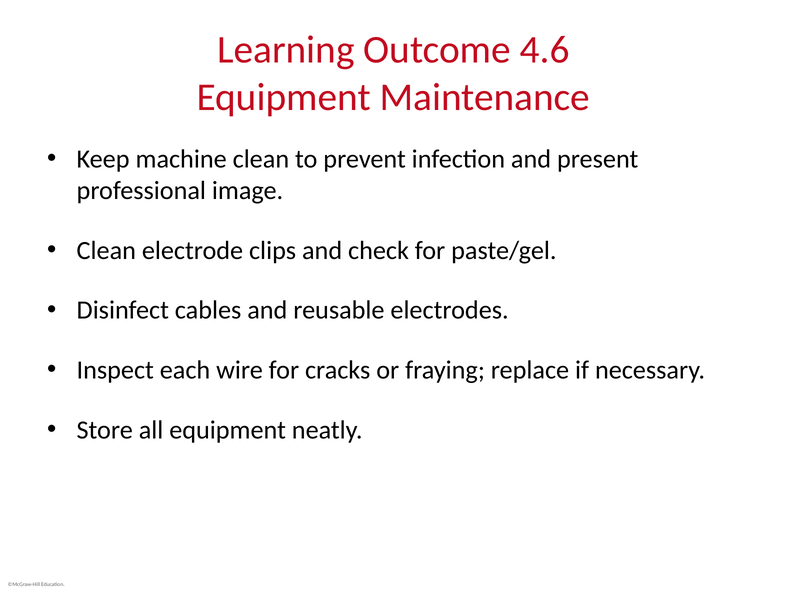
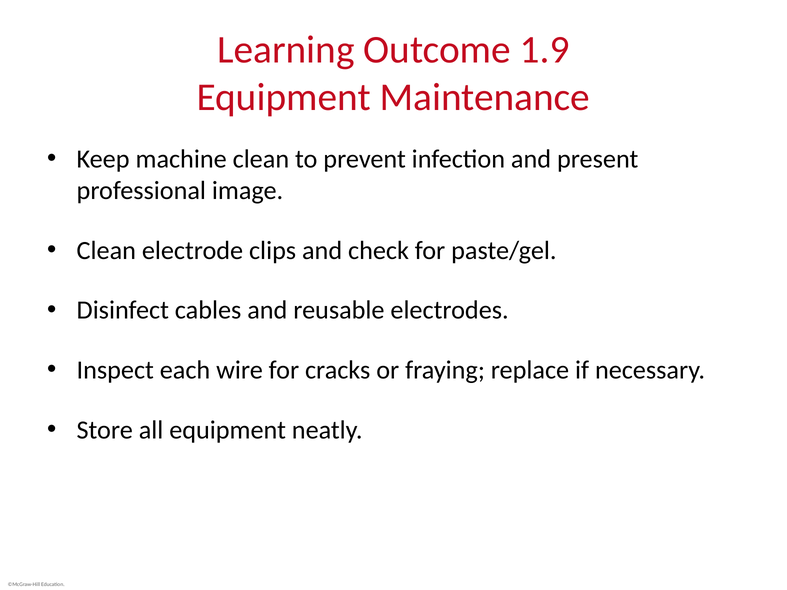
4.6: 4.6 -> 1.9
